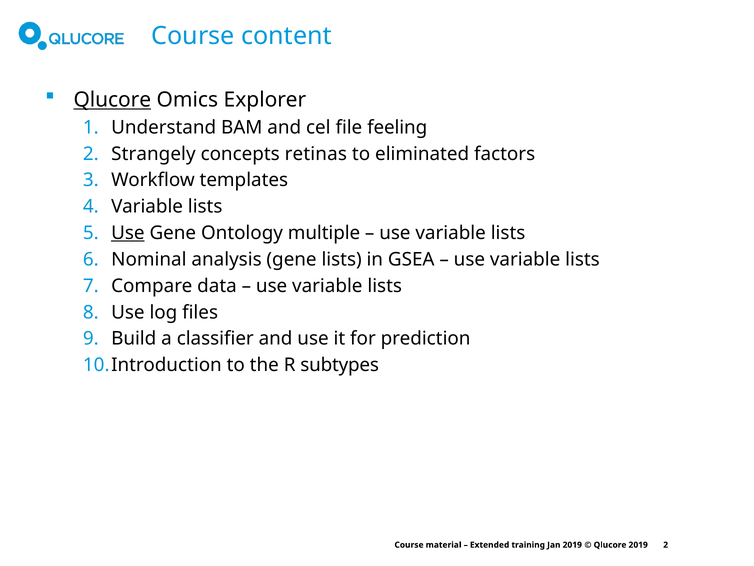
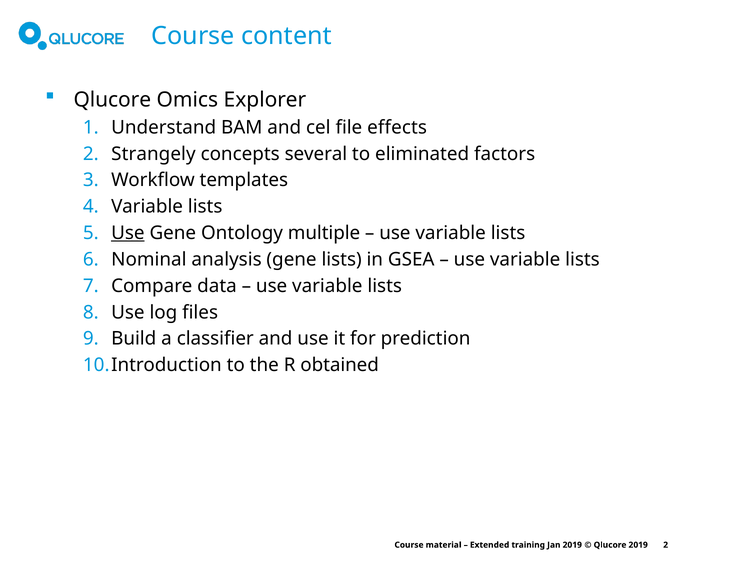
Qlucore at (112, 100) underline: present -> none
feeling: feeling -> effects
retinas: retinas -> several
subtypes: subtypes -> obtained
